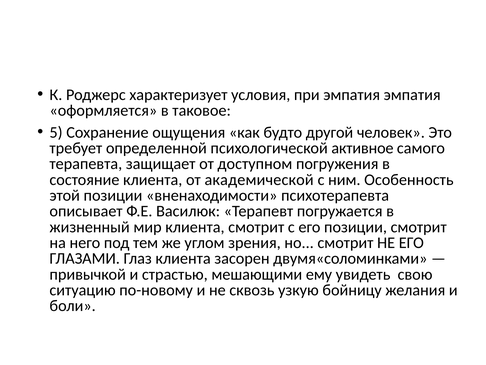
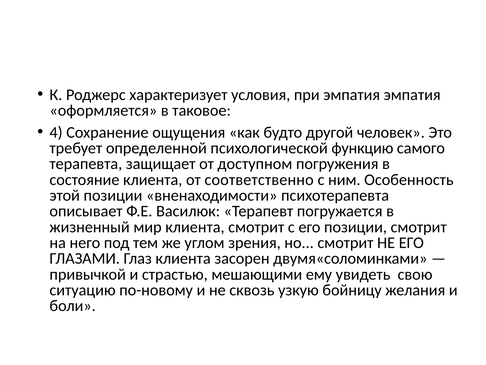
5: 5 -> 4
активное: активное -> функцию
академической: академической -> соответственно
